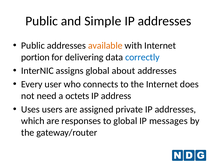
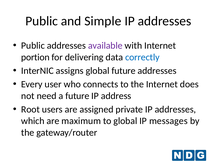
available colour: orange -> purple
global about: about -> future
a octets: octets -> future
Uses: Uses -> Root
responses: responses -> maximum
